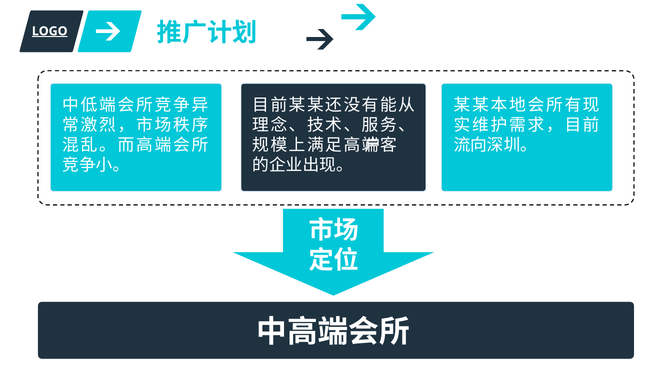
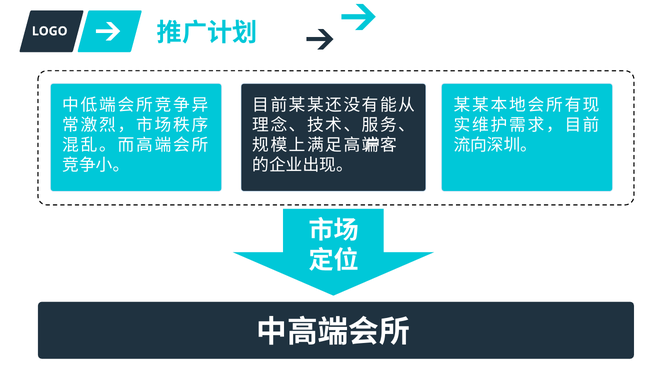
LOGO underline: present -> none
